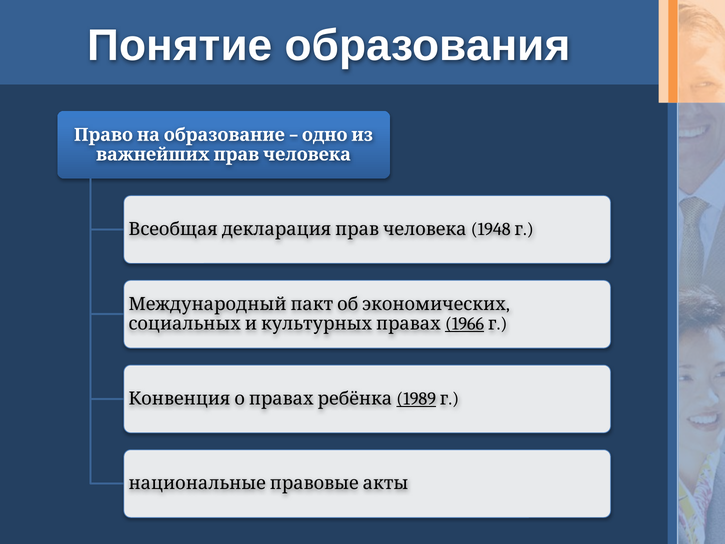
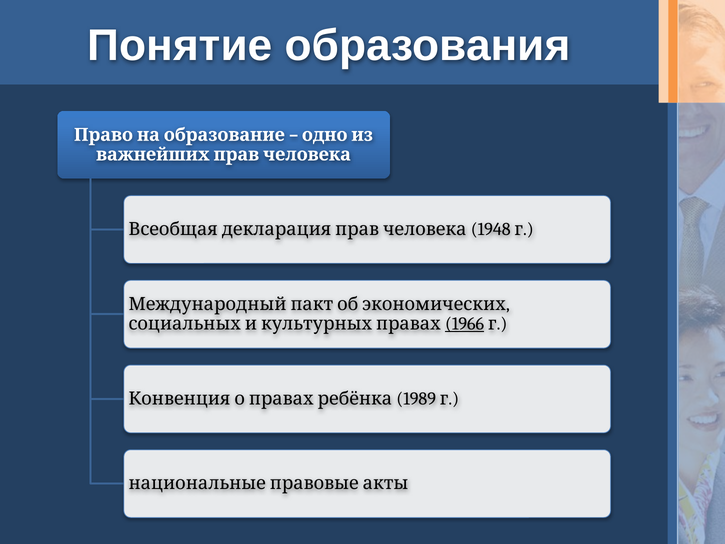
1989 underline: present -> none
